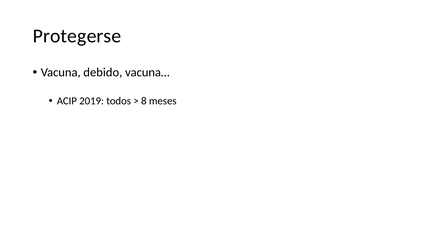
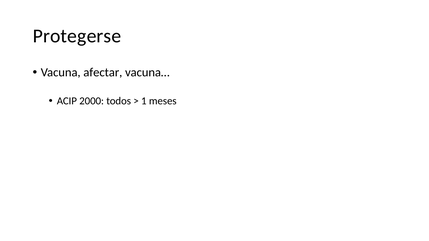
debido: debido -> afectar
2019: 2019 -> 2000
8: 8 -> 1
